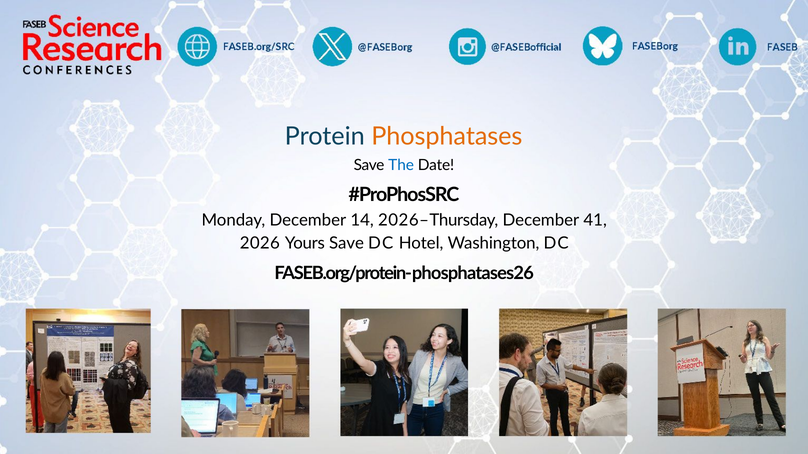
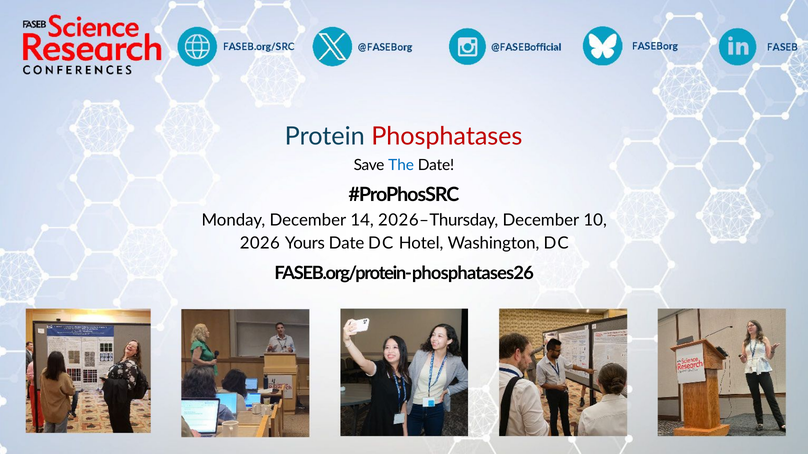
Phosphatases colour: orange -> red
41: 41 -> 10
Yours Save: Save -> Date
